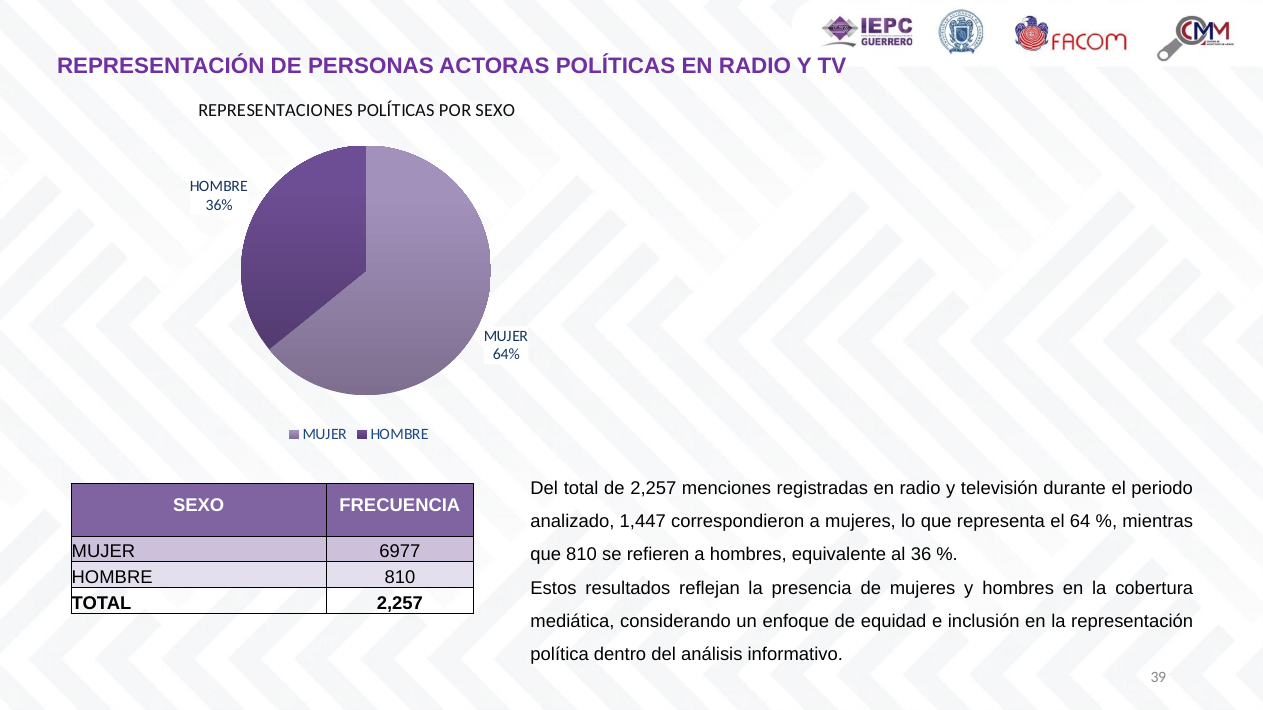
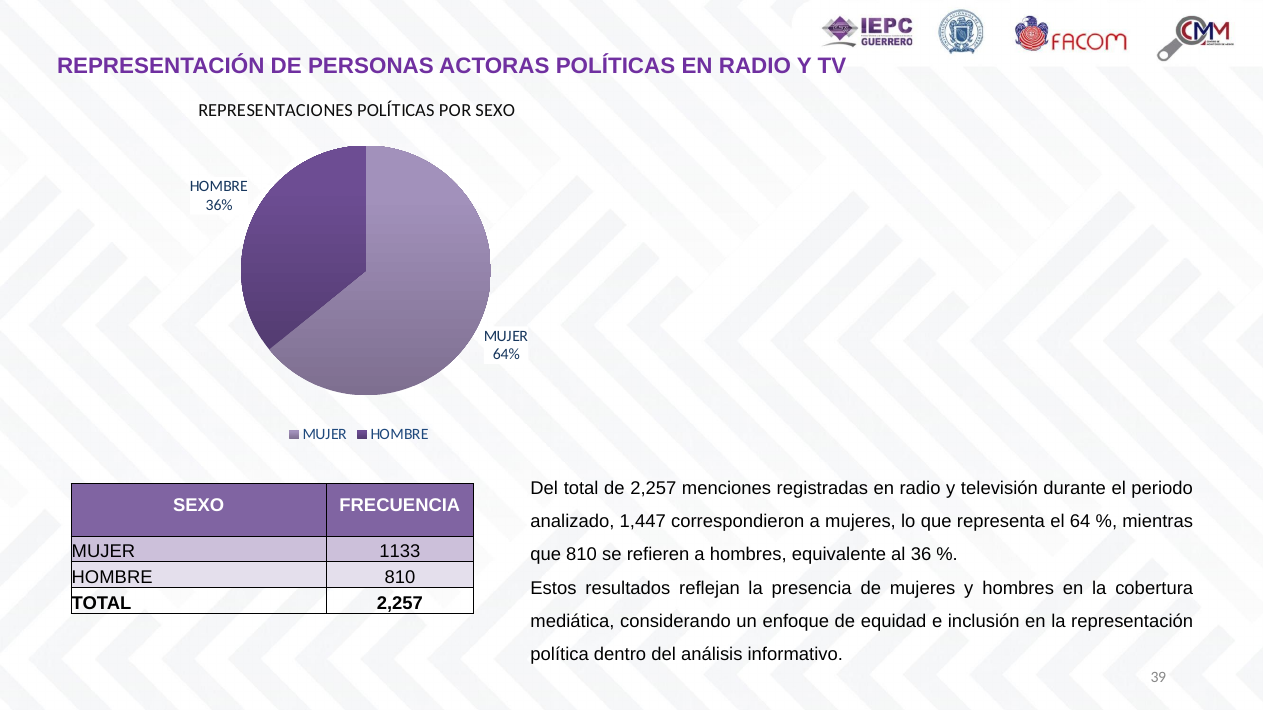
6977: 6977 -> 1133
